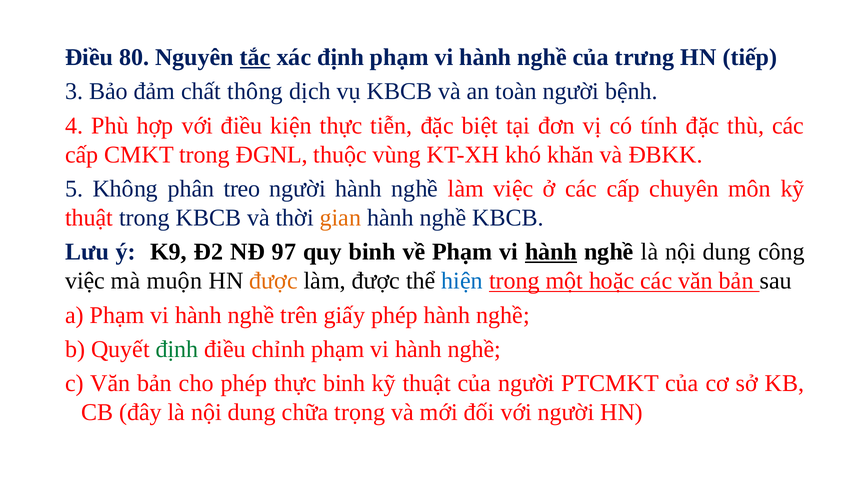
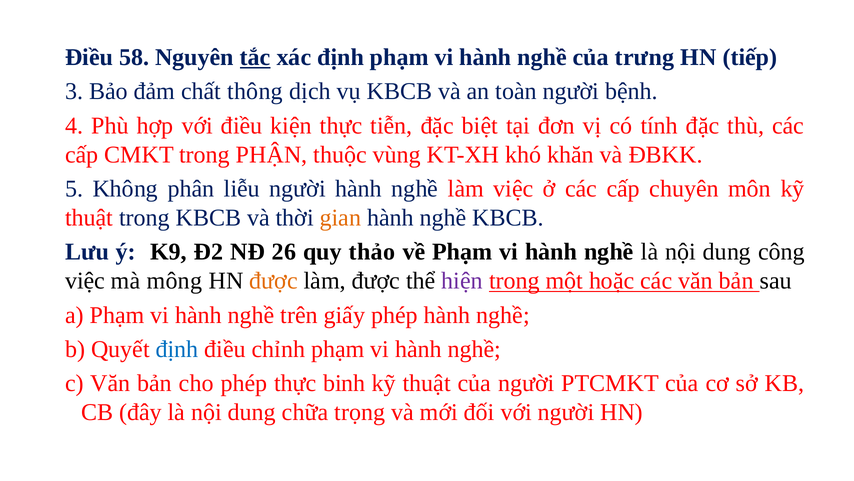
80: 80 -> 58
ĐGNL: ĐGNL -> PHẬN
treo: treo -> liễu
97: 97 -> 26
quy binh: binh -> thảo
hành at (551, 252) underline: present -> none
muộn: muộn -> mông
hiện colour: blue -> purple
định at (177, 349) colour: green -> blue
